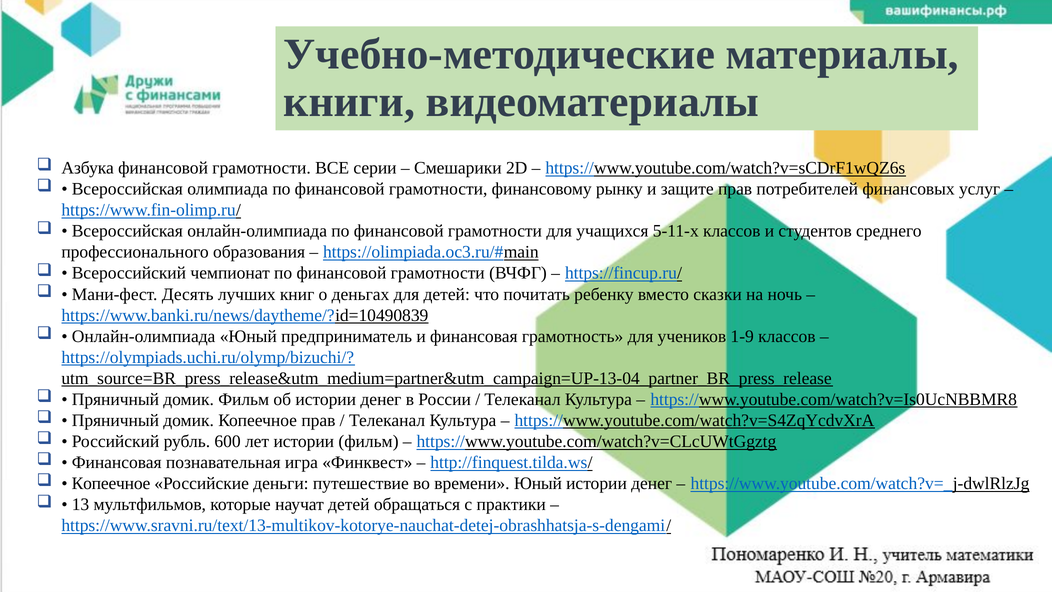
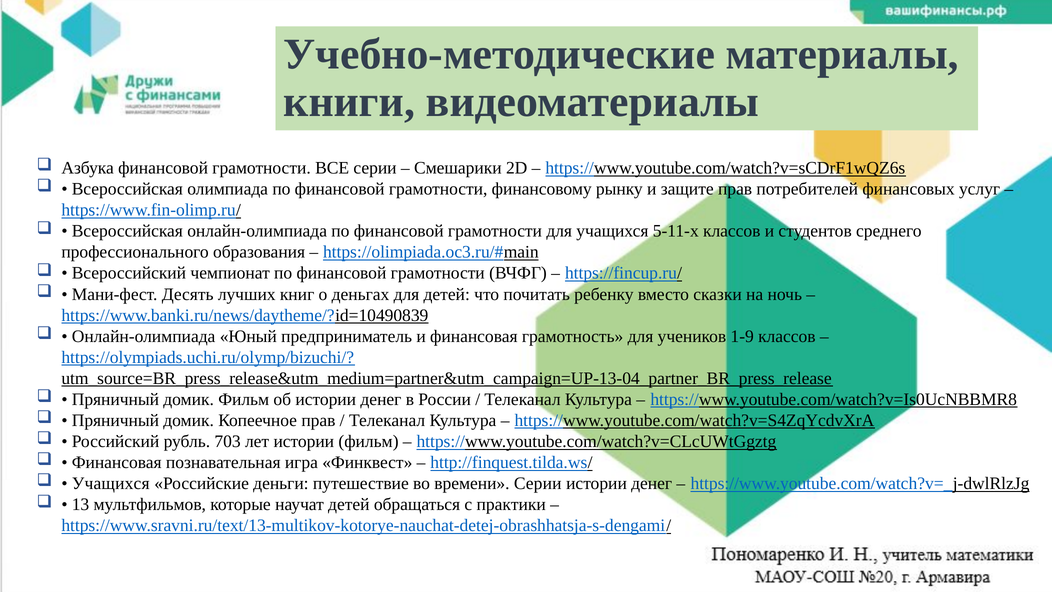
600: 600 -> 703
Копеечное at (111, 483): Копеечное -> Учащихся
времени Юный: Юный -> Серии
